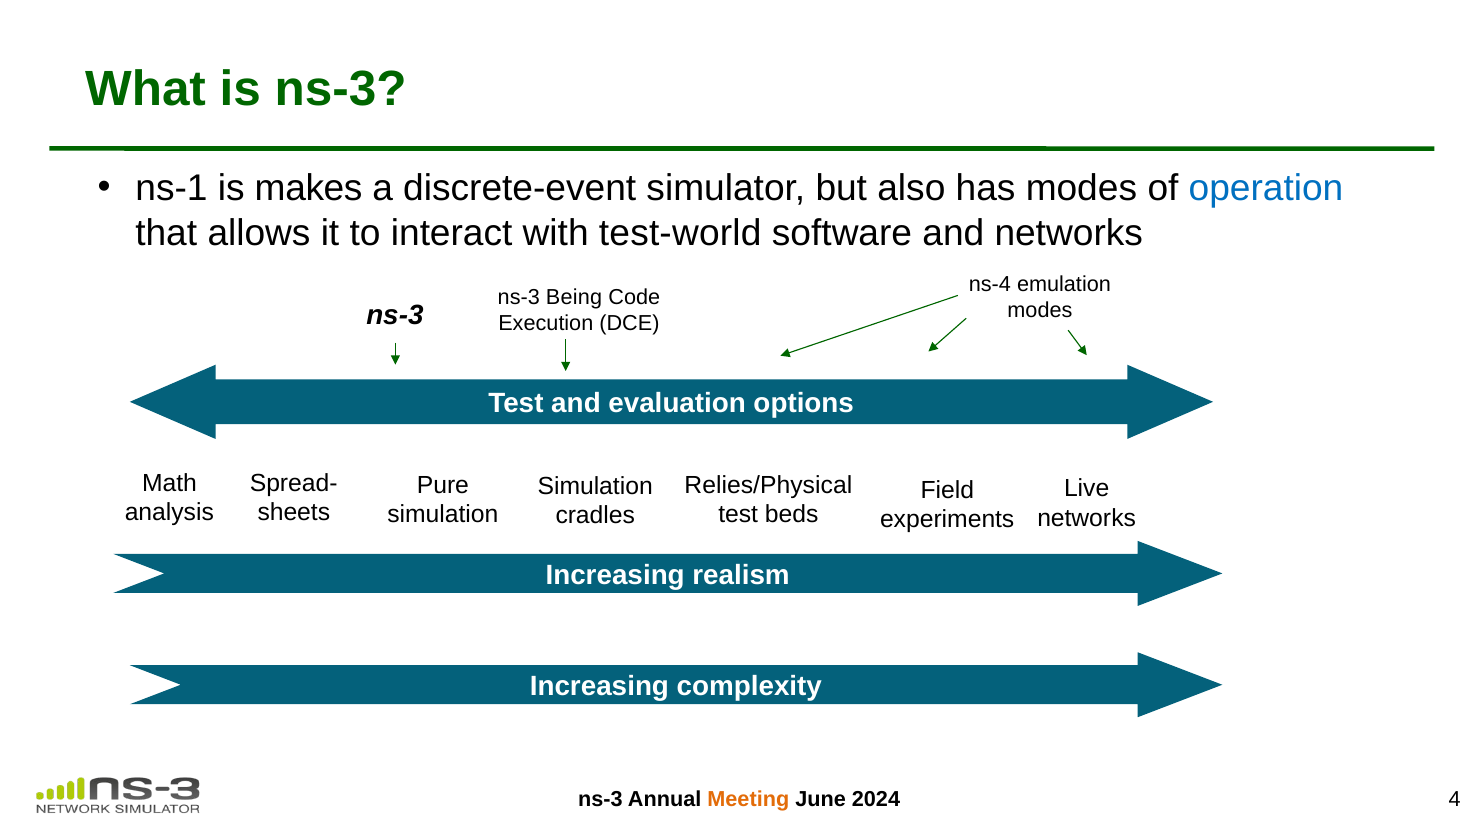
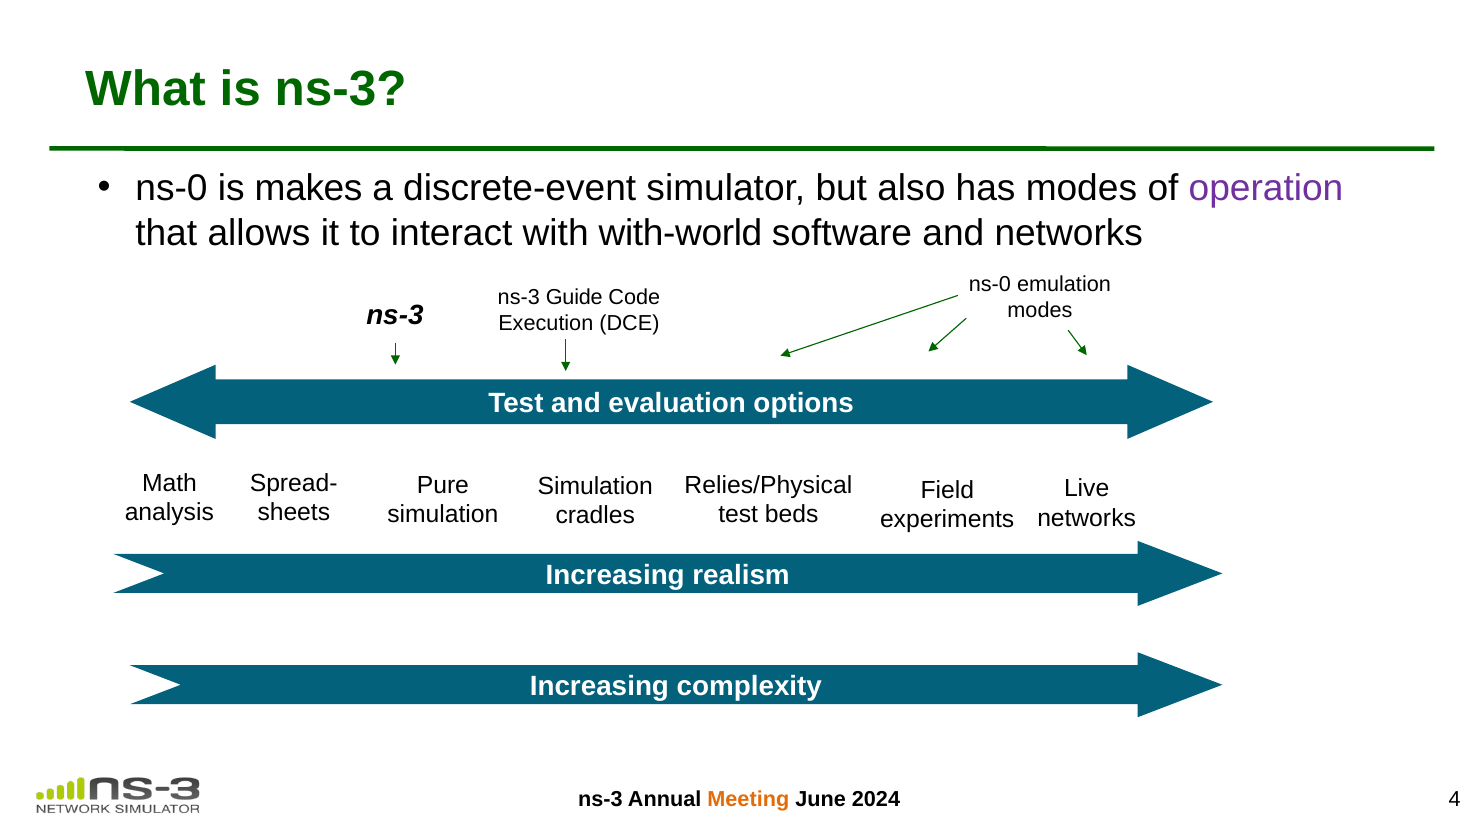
ns-1 at (171, 188): ns-1 -> ns-0
operation colour: blue -> purple
test-world: test-world -> with-world
ns-4 at (990, 284): ns-4 -> ns-0
Being: Being -> Guide
